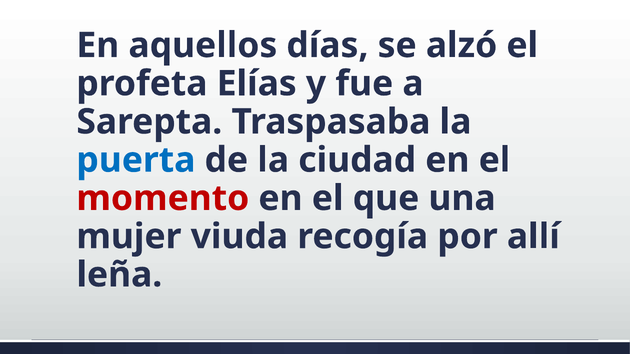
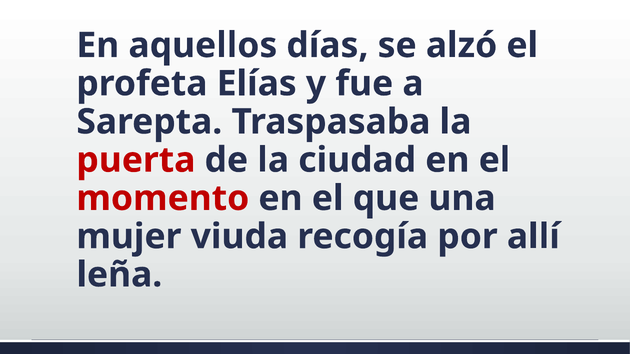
puerta colour: blue -> red
